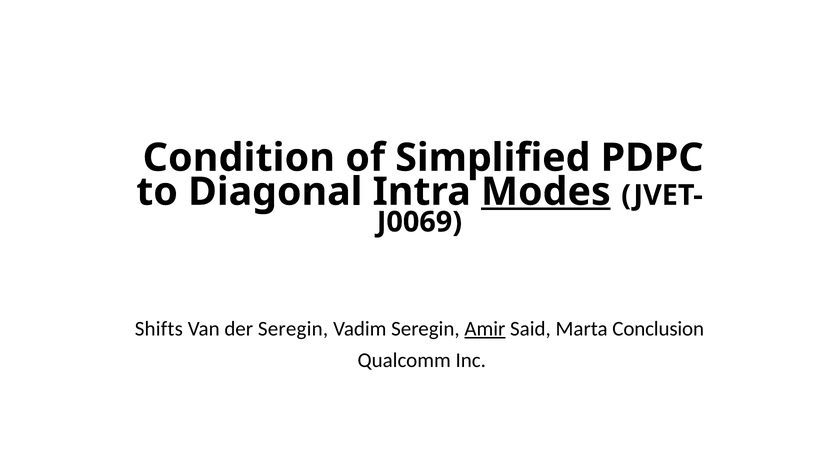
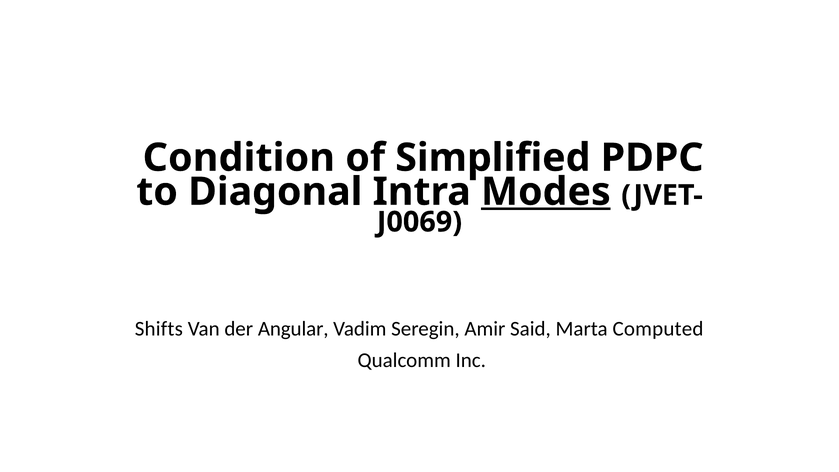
der Seregin: Seregin -> Angular
Amir underline: present -> none
Conclusion: Conclusion -> Computed
